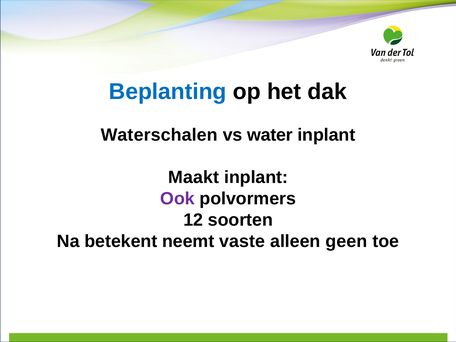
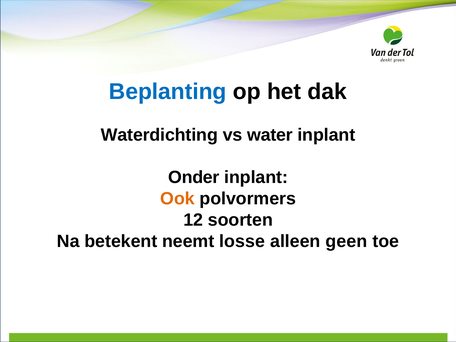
Waterschalen: Waterschalen -> Waterdichting
Maakt: Maakt -> Onder
Ook colour: purple -> orange
vaste: vaste -> losse
